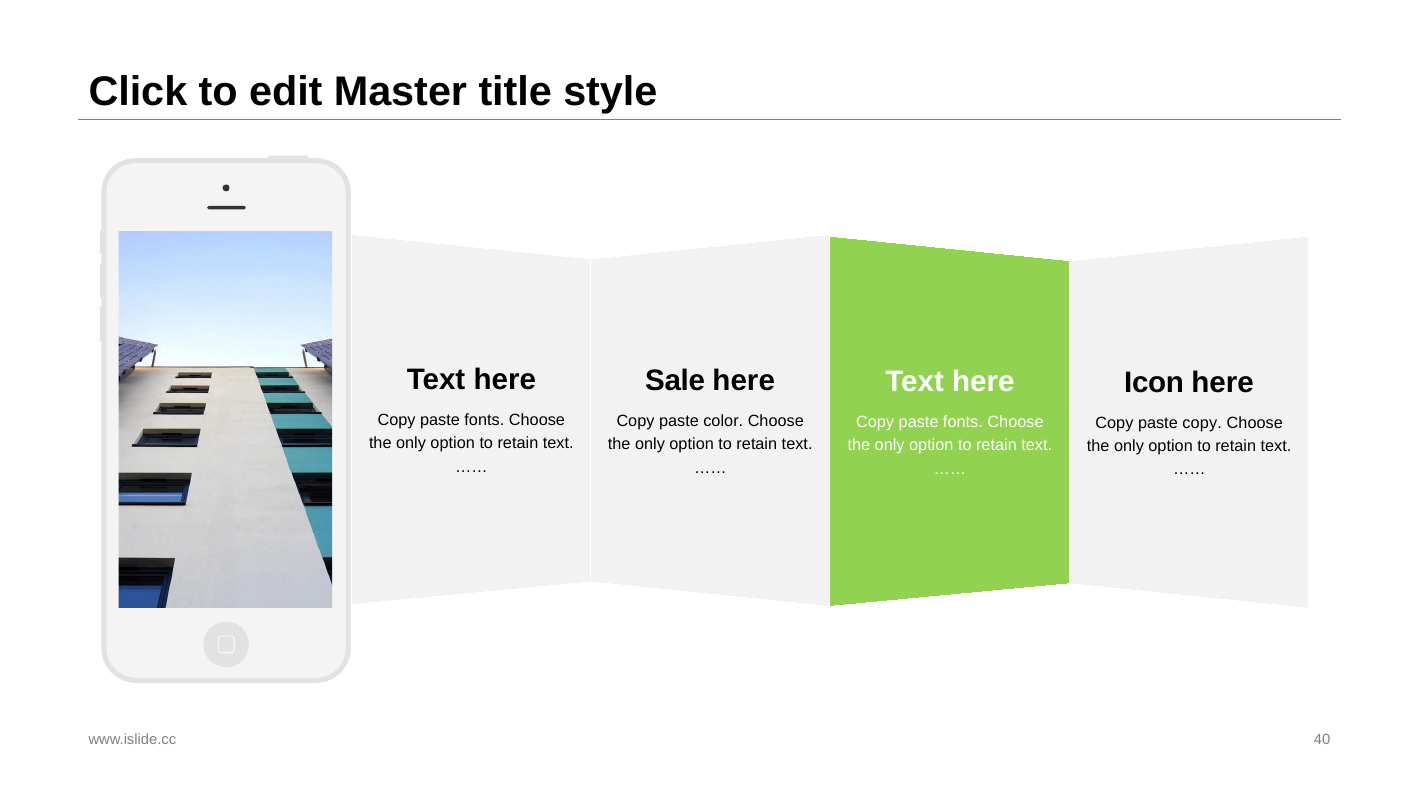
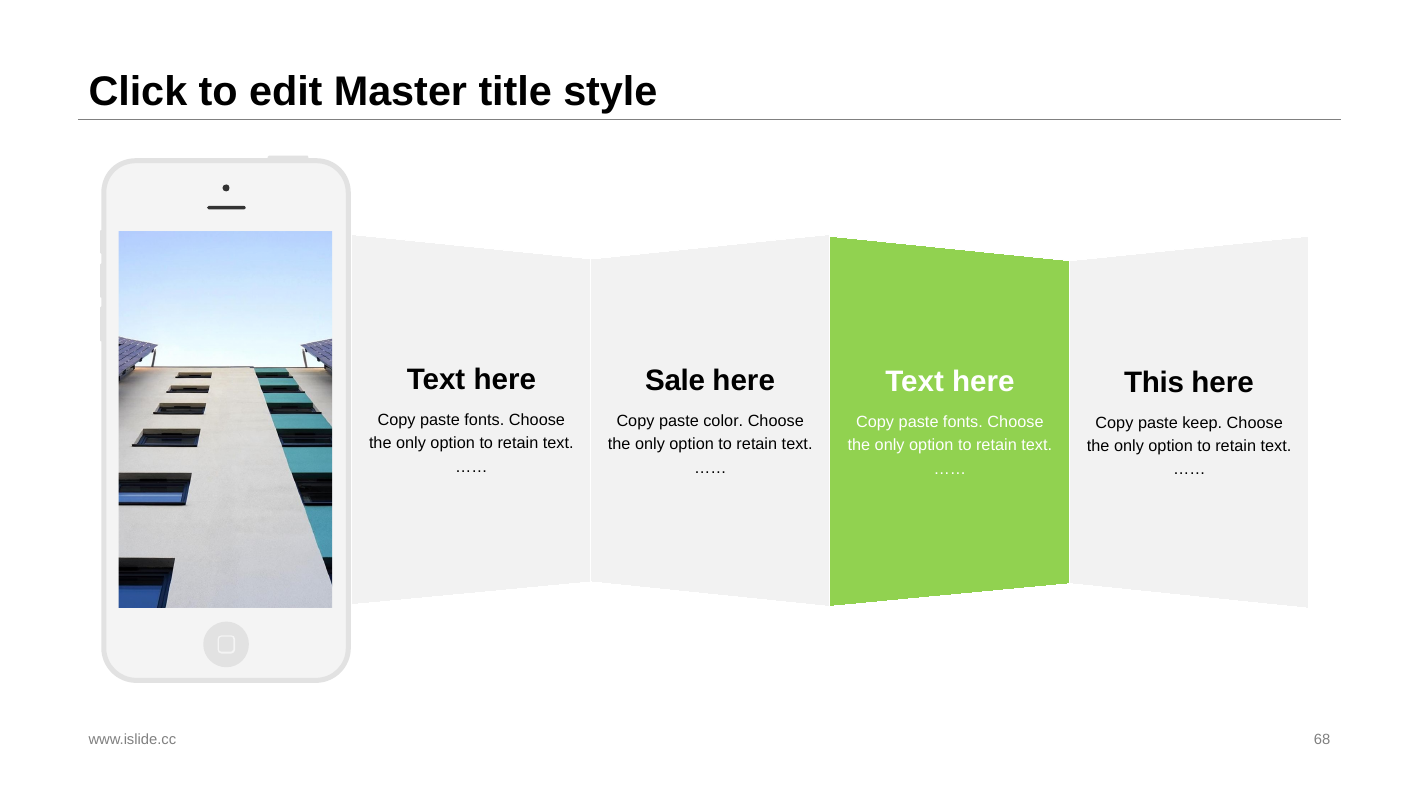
Icon: Icon -> This
paste copy: copy -> keep
40: 40 -> 68
